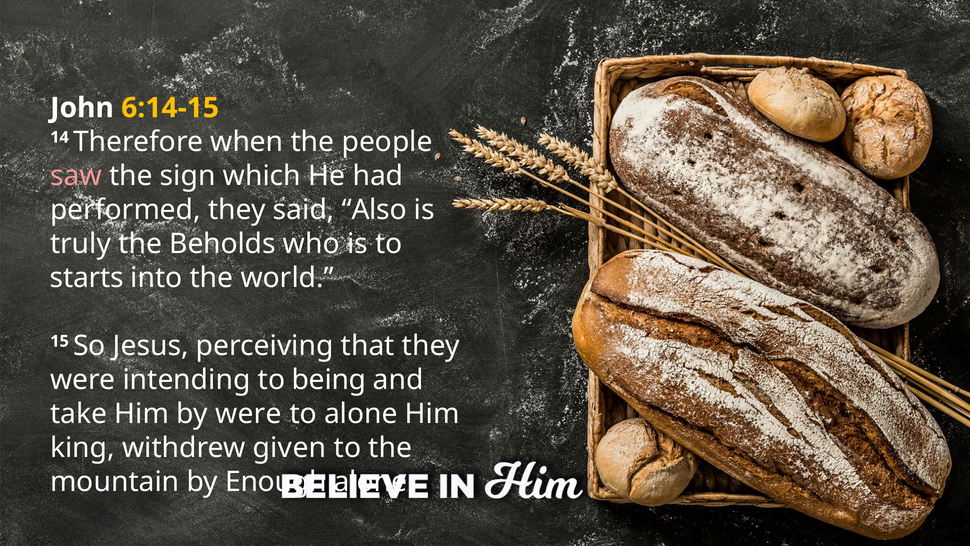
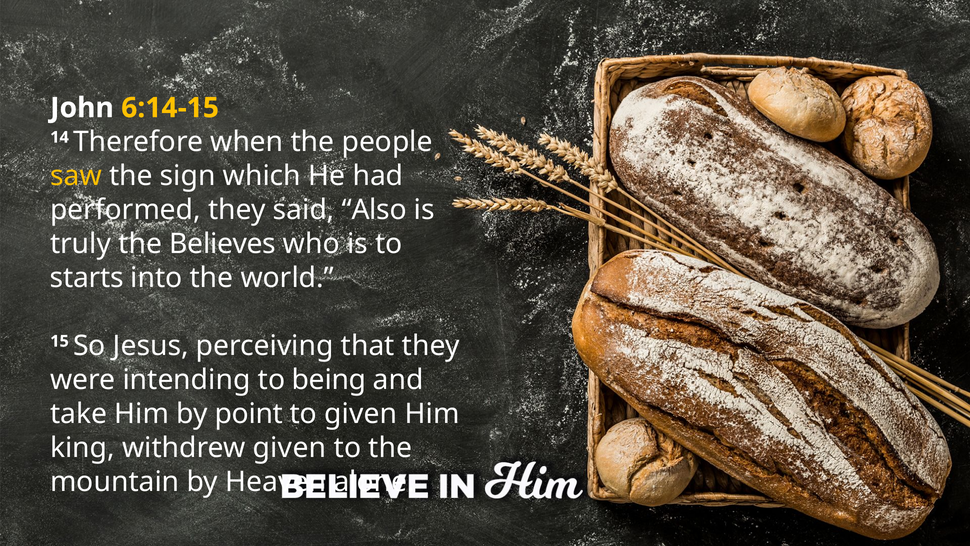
saw colour: pink -> yellow
Beholds: Beholds -> Believes
by were: were -> point
to alone: alone -> given
Enough: Enough -> Heaven
